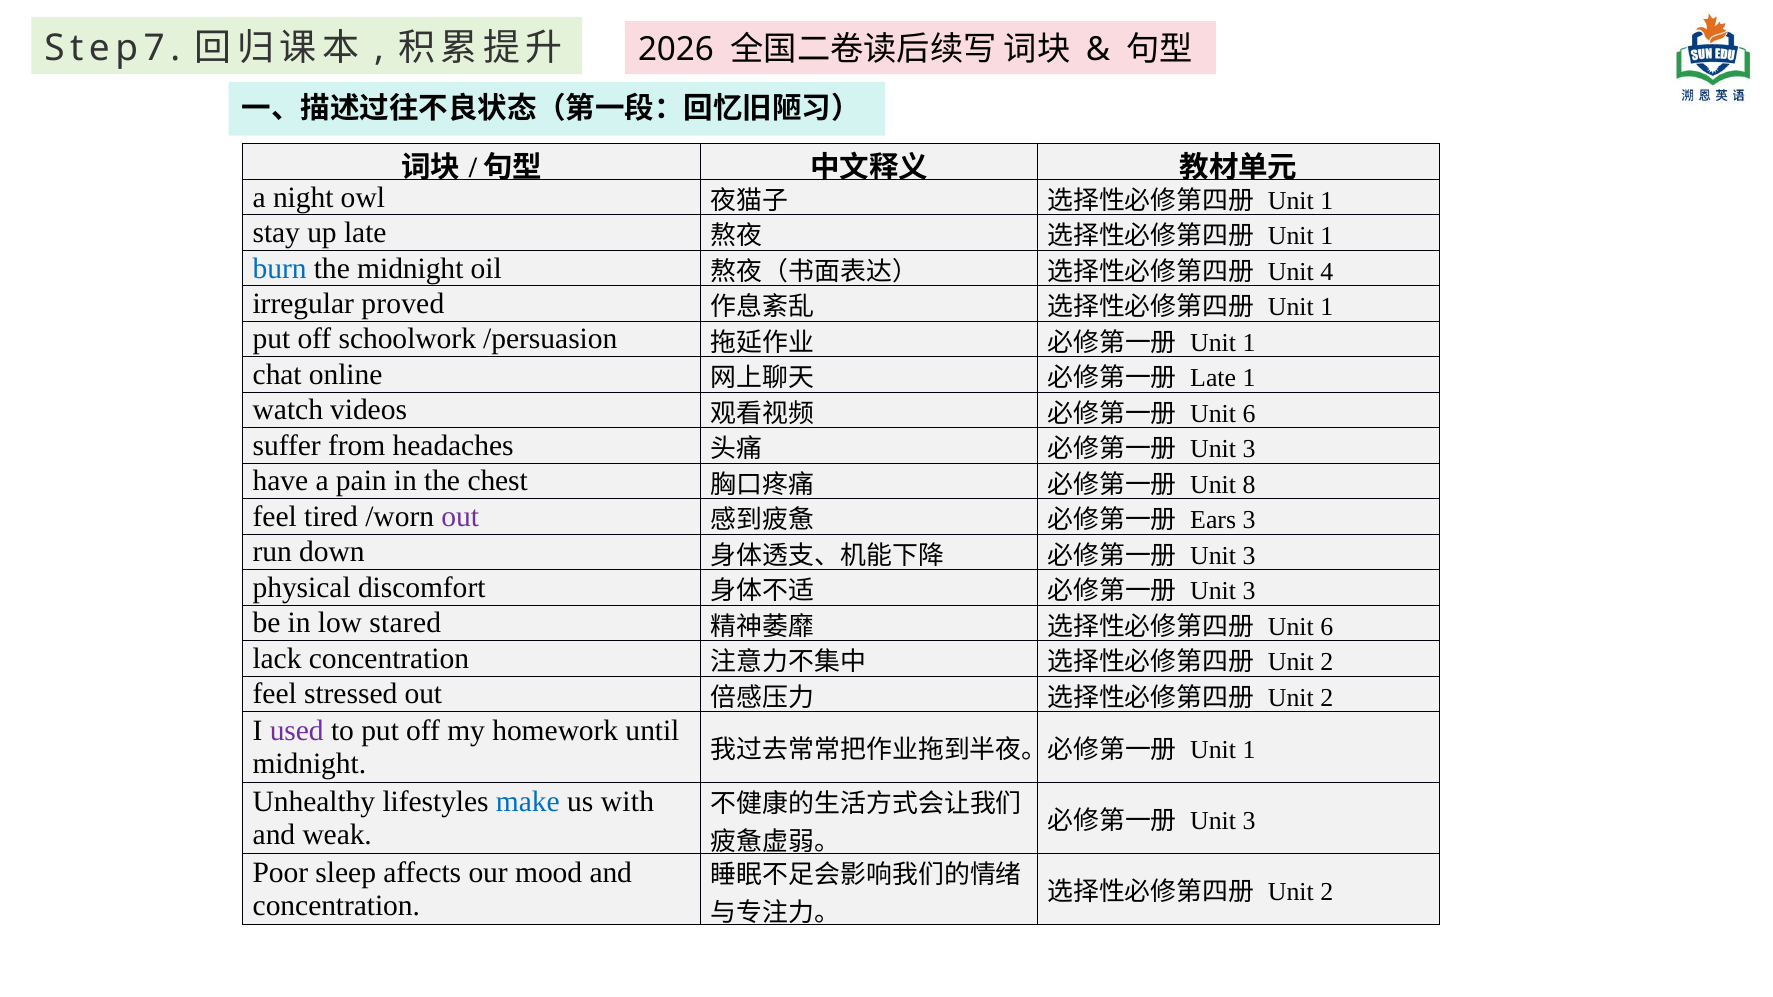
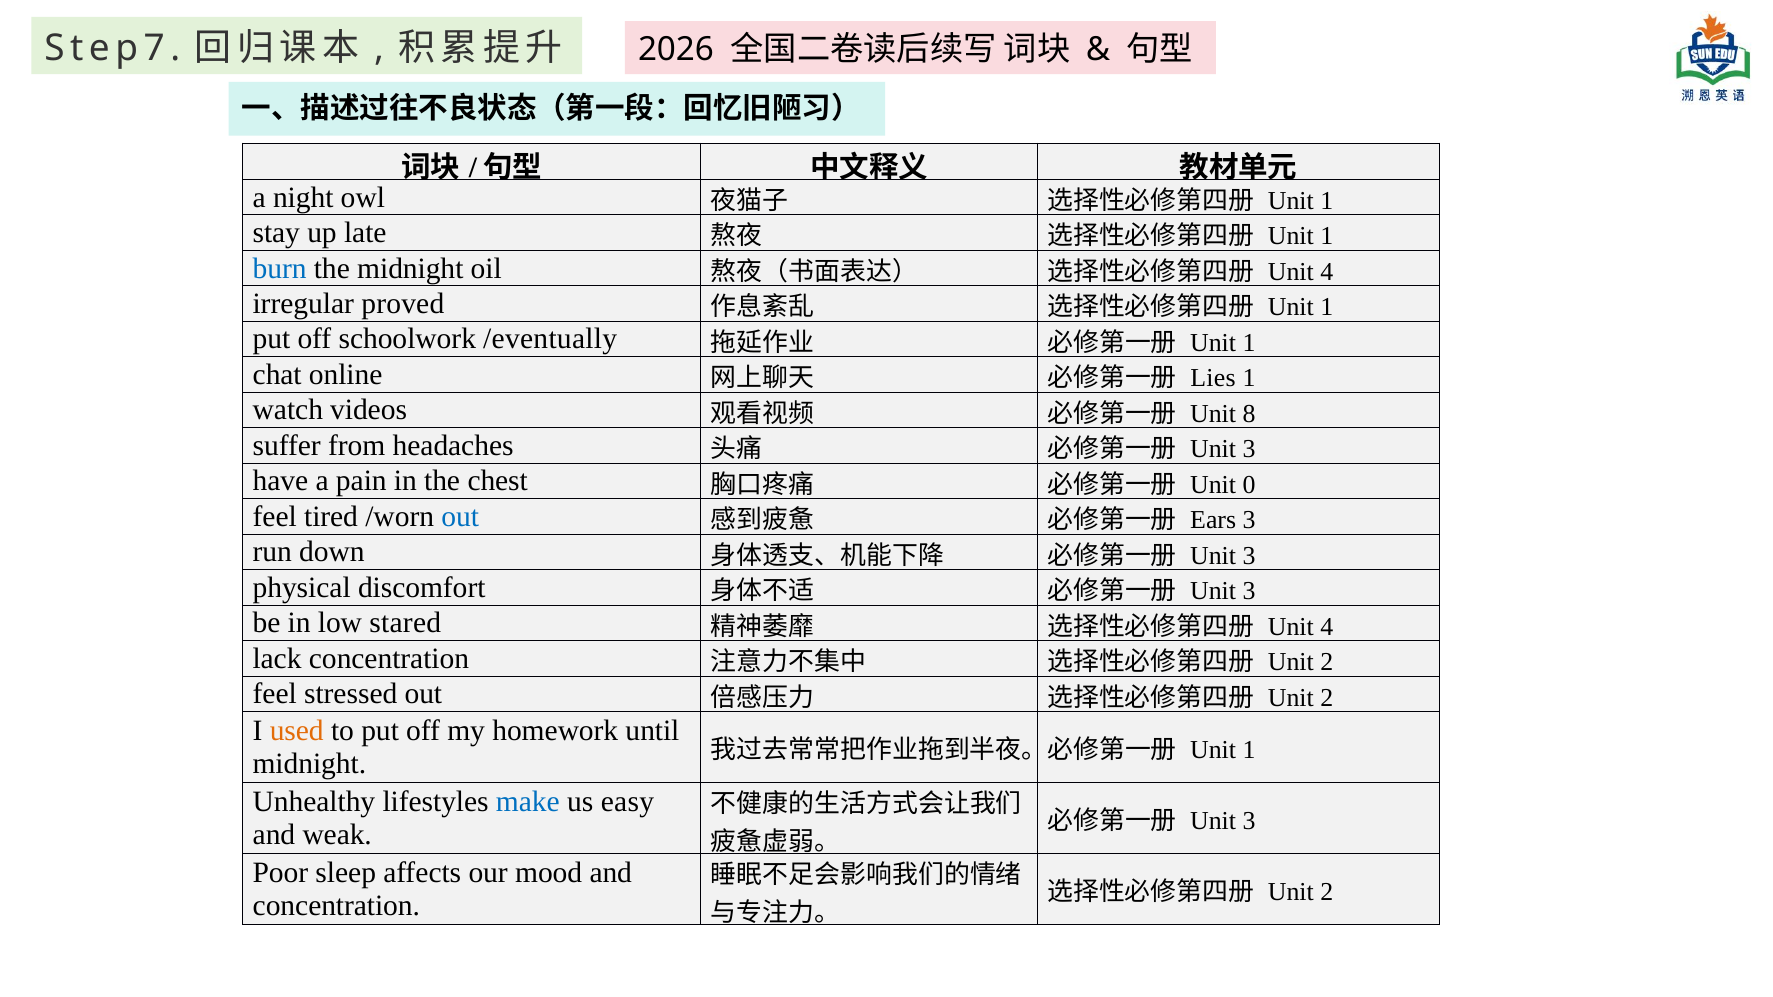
/persuasion: /persuasion -> /eventually
Late at (1213, 378): Late -> Lies
6 at (1249, 414): 6 -> 8
8: 8 -> 0
out at (460, 517) colour: purple -> blue
6 at (1327, 627): 6 -> 4
used colour: purple -> orange
with: with -> easy
